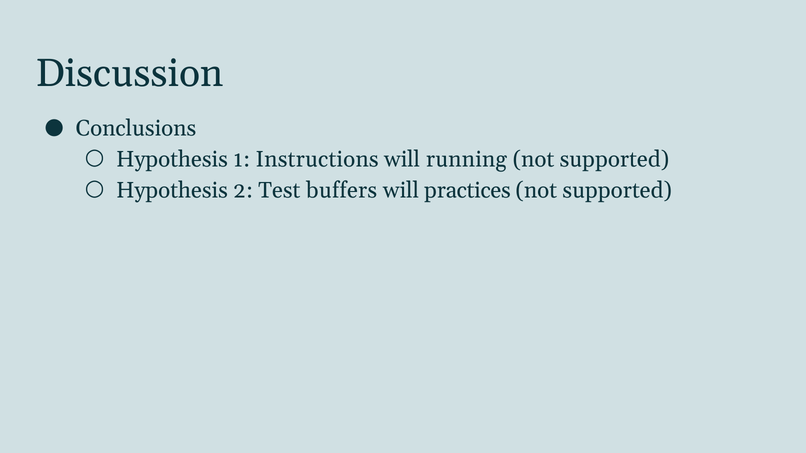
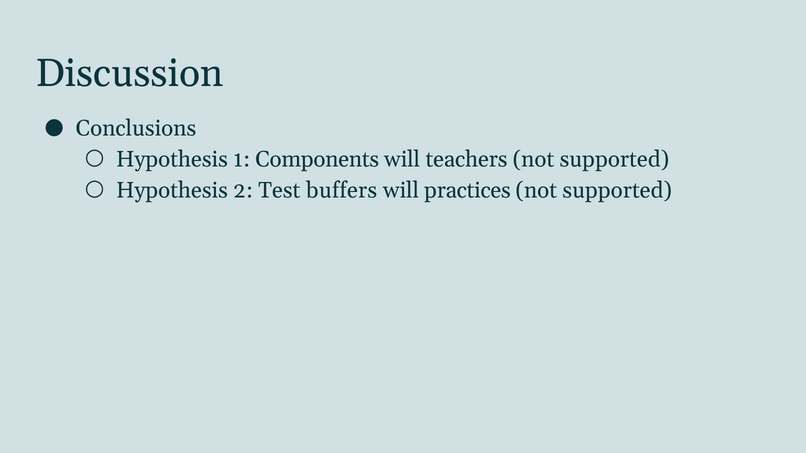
Instructions: Instructions -> Components
running: running -> teachers
